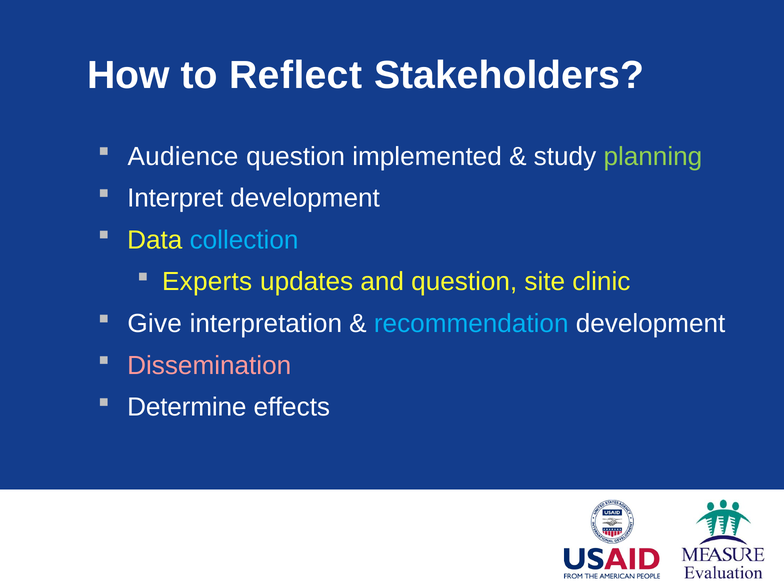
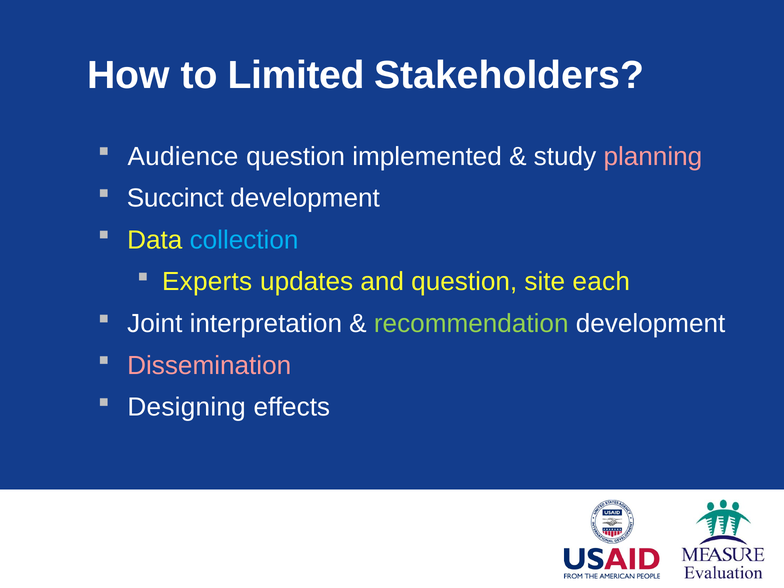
Reflect: Reflect -> Limited
planning colour: light green -> pink
Interpret: Interpret -> Succinct
clinic: clinic -> each
Give: Give -> Joint
recommendation colour: light blue -> light green
Determine: Determine -> Designing
